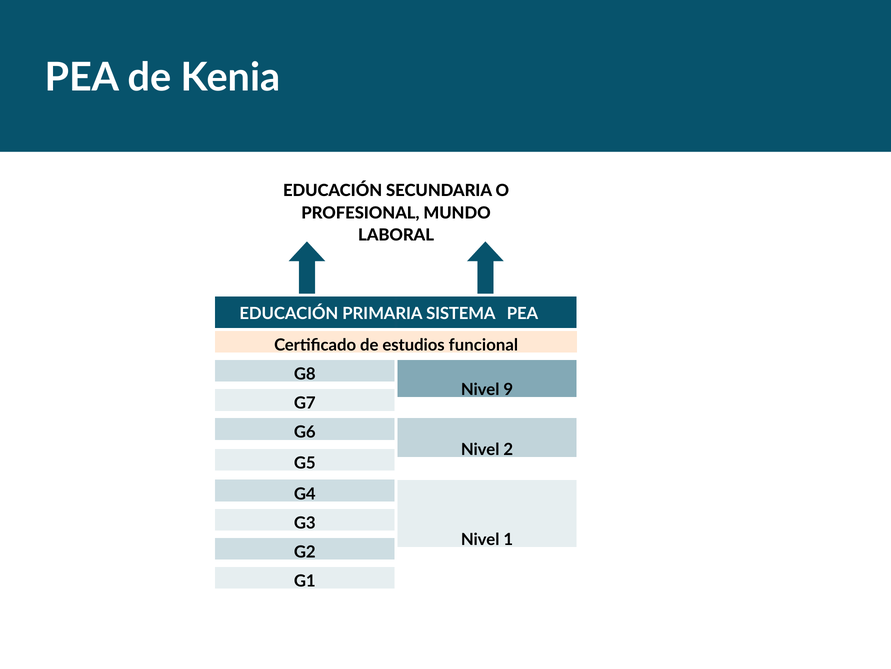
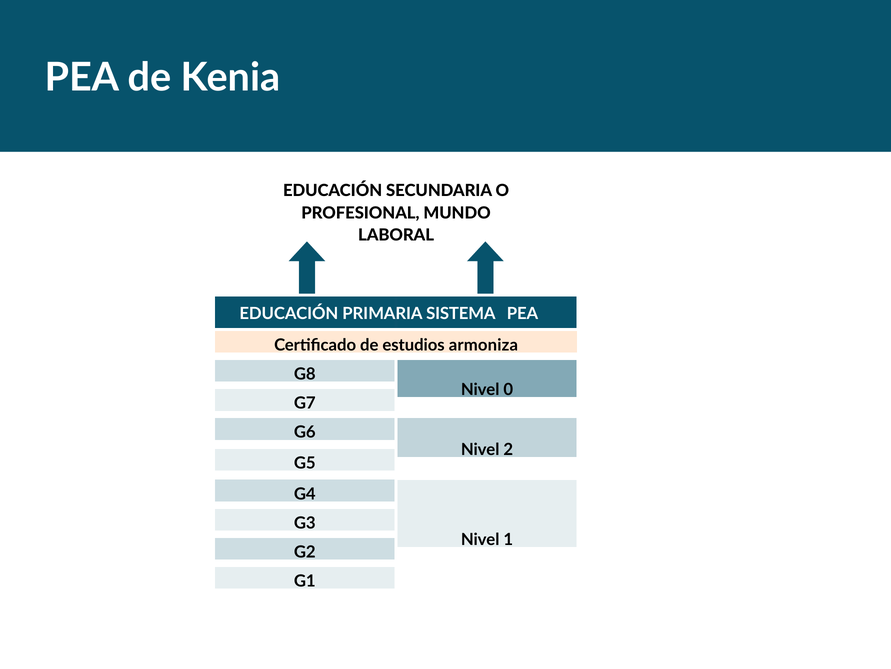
funcional: funcional -> armoniza
9: 9 -> 0
